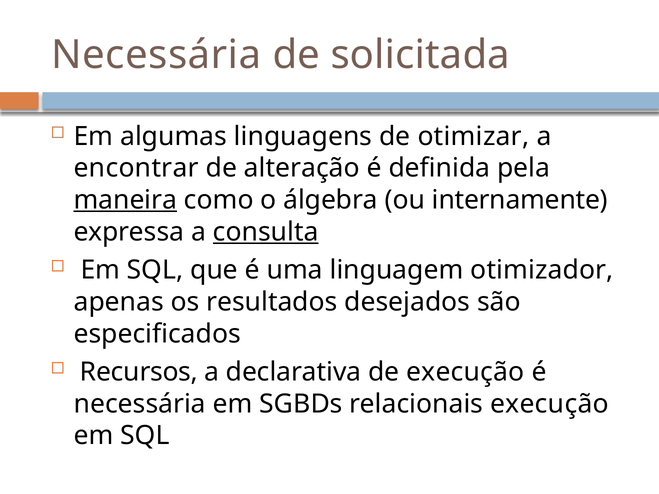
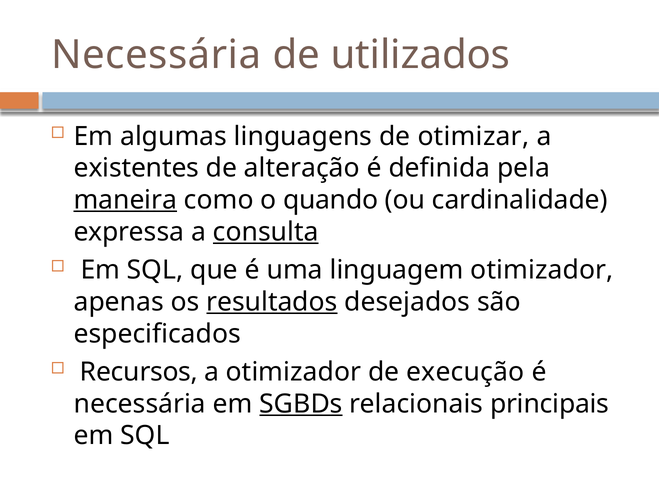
solicitada: solicitada -> utilizados
encontrar: encontrar -> existentes
álgebra: álgebra -> quando
internamente: internamente -> cardinalidade
resultados underline: none -> present
a declarativa: declarativa -> otimizador
SGBDs underline: none -> present
relacionais execução: execução -> principais
